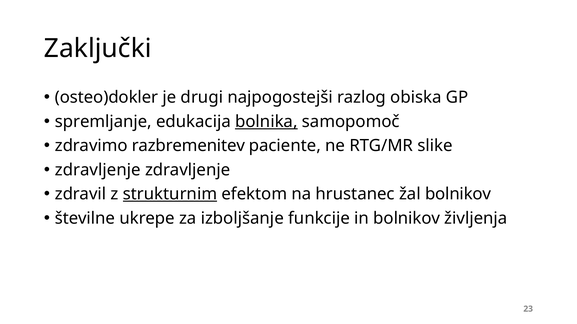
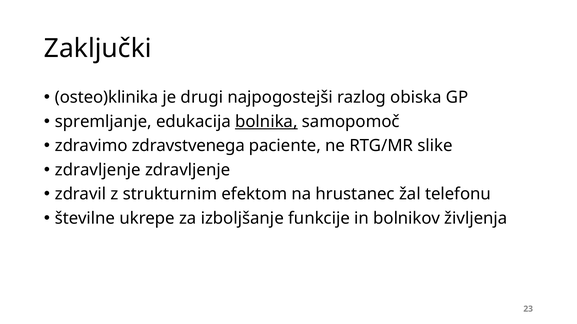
osteo)dokler: osteo)dokler -> osteo)klinika
razbremenitev: razbremenitev -> zdravstvenega
strukturnim underline: present -> none
žal bolnikov: bolnikov -> telefonu
